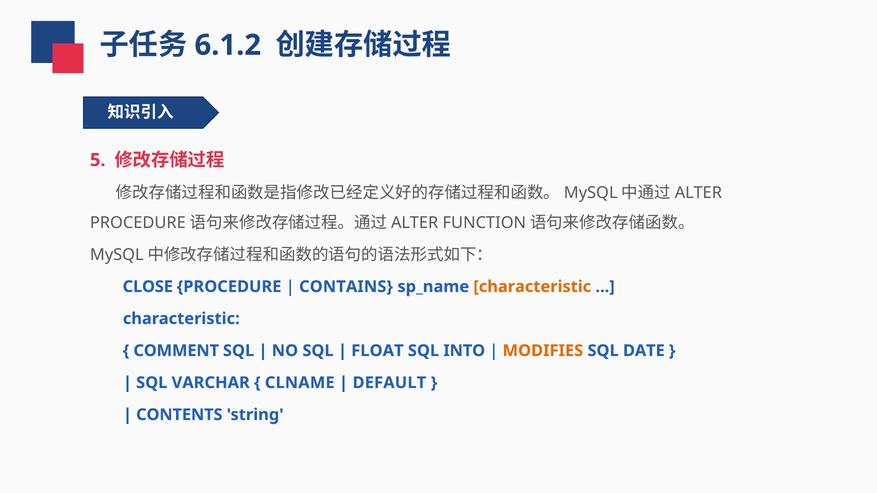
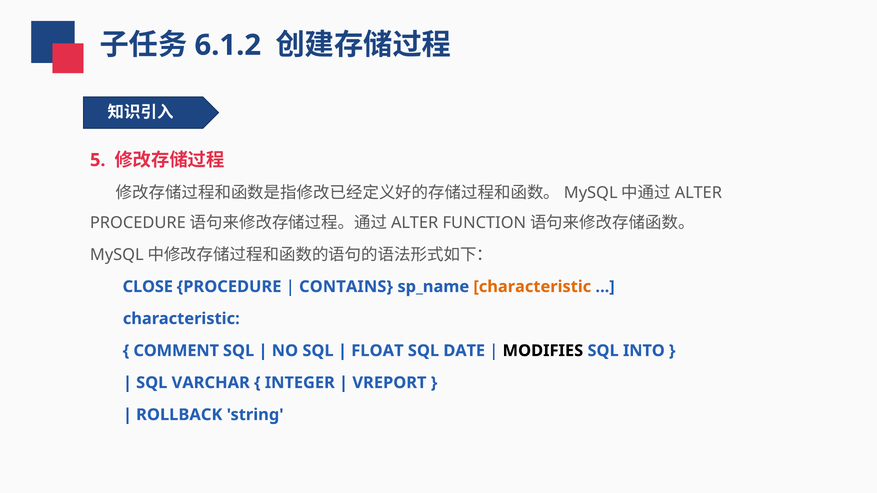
INTO: INTO -> DATE
MODIFIES colour: orange -> black
DATE: DATE -> INTO
CLNAME: CLNAME -> INTEGER
DEFAULT: DEFAULT -> VREPORT
CONTENTS: CONTENTS -> ROLLBACK
